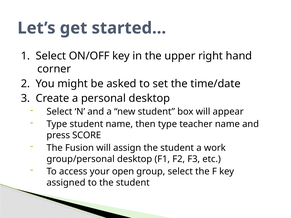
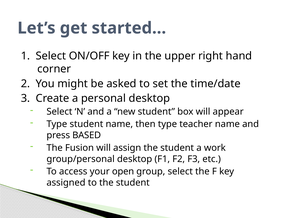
SCORE: SCORE -> BASED
